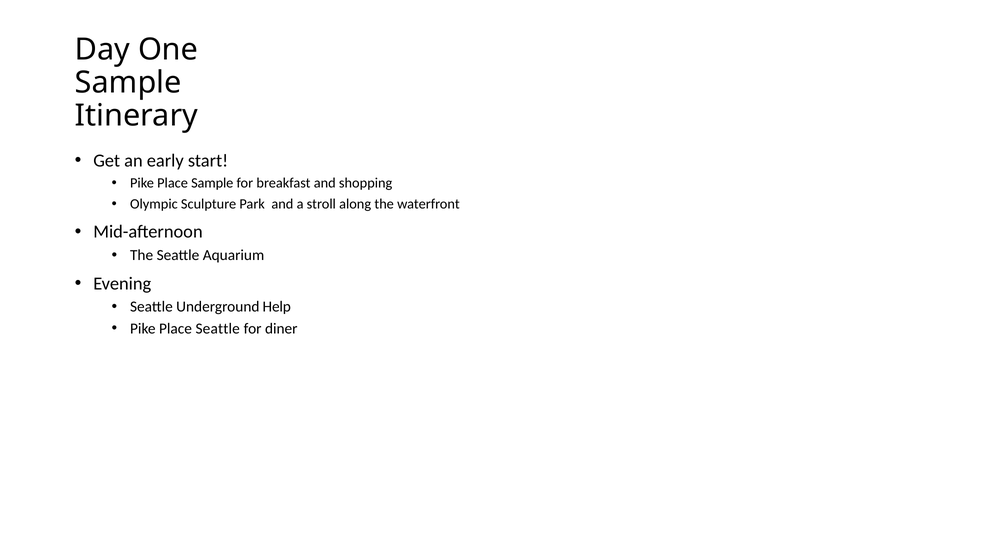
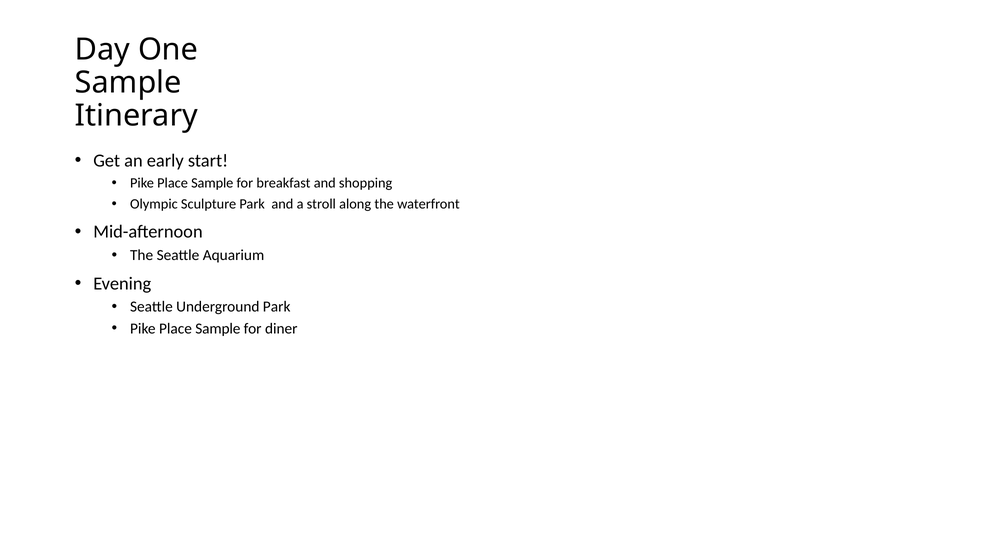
Underground Help: Help -> Park
Seattle at (218, 329): Seattle -> Sample
